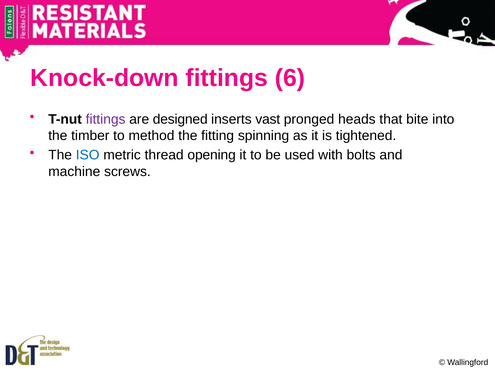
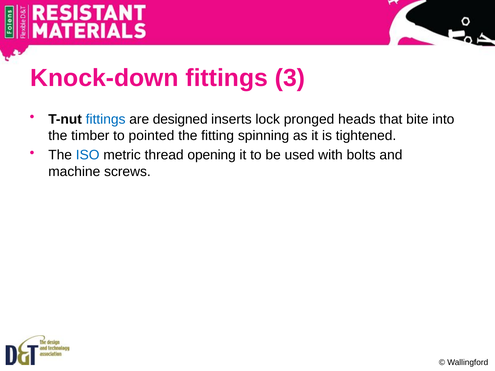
6: 6 -> 3
fittings at (106, 119) colour: purple -> blue
vast: vast -> lock
method: method -> pointed
